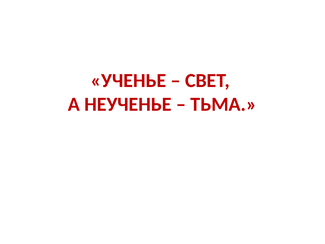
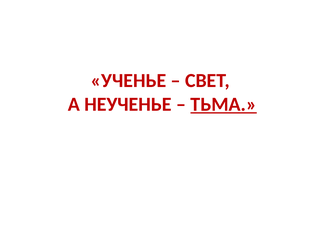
ТЬМА underline: none -> present
